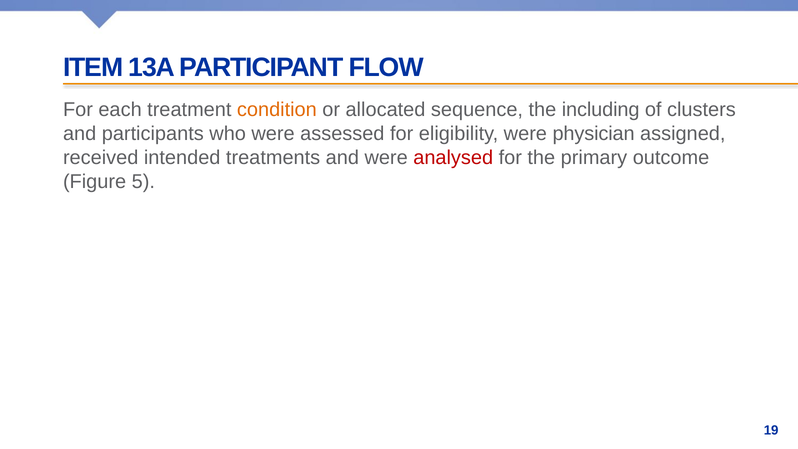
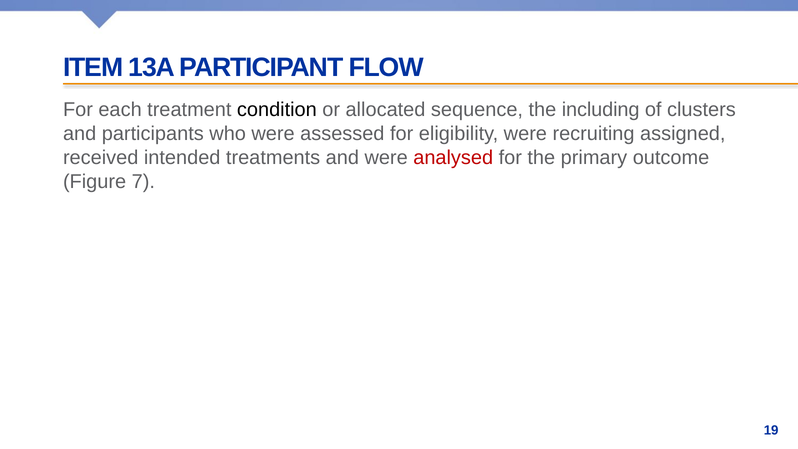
condition colour: orange -> black
physician: physician -> recruiting
5: 5 -> 7
